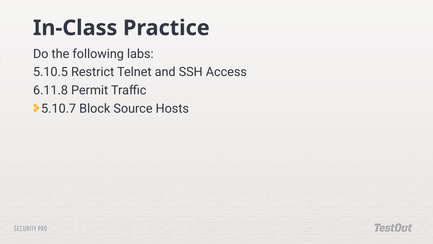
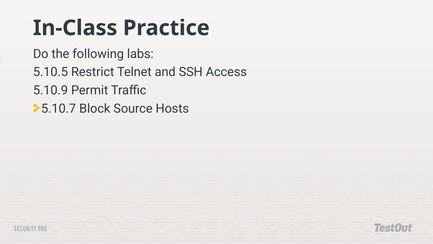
6.11.8: 6.11.8 -> 5.10.9
